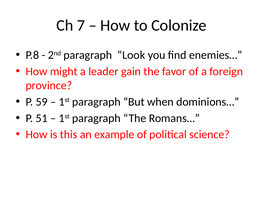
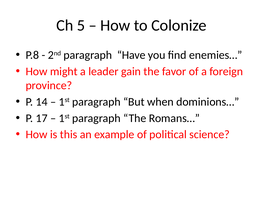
7: 7 -> 5
Look: Look -> Have
59: 59 -> 14
51: 51 -> 17
